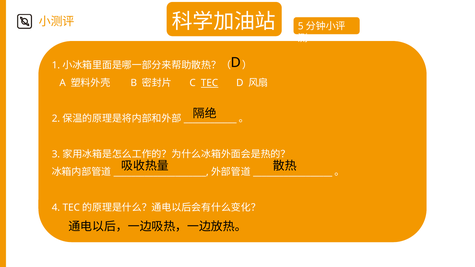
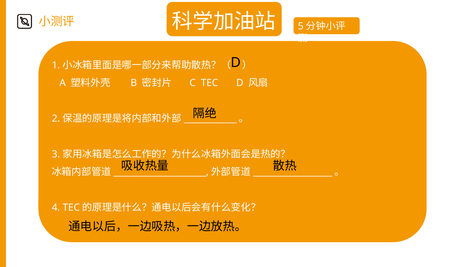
TEC at (210, 83) underline: present -> none
